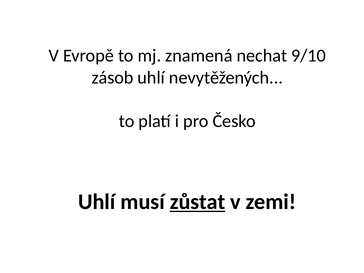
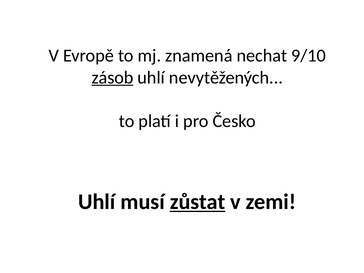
zásob underline: none -> present
